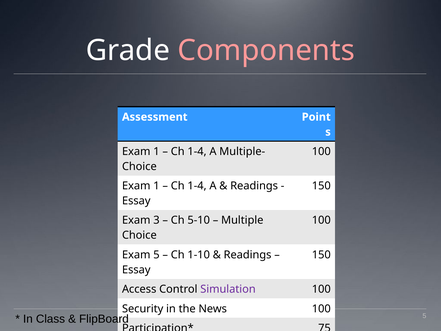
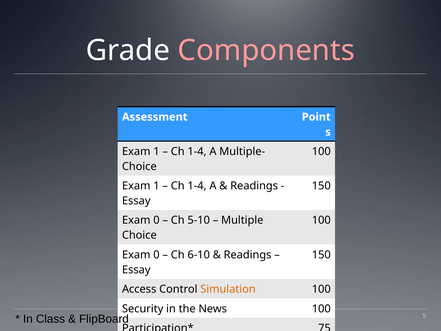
3 at (156, 220): 3 -> 0
5 at (156, 255): 5 -> 0
1-10: 1-10 -> 6-10
Simulation colour: purple -> orange
